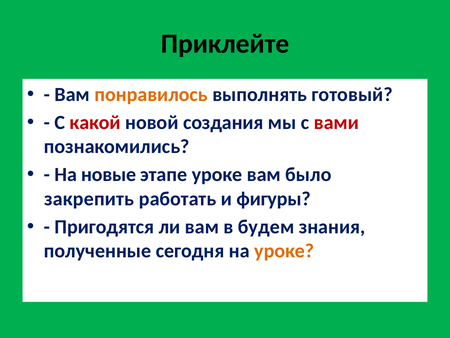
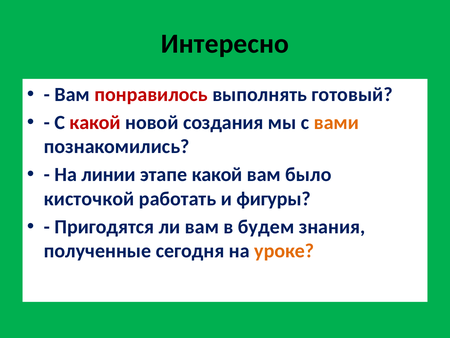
Приклейте: Приклейте -> Интересно
понравилось colour: orange -> red
вами colour: red -> orange
новые: новые -> линии
этапе уроке: уроке -> какой
закрепить: закрепить -> кисточкой
